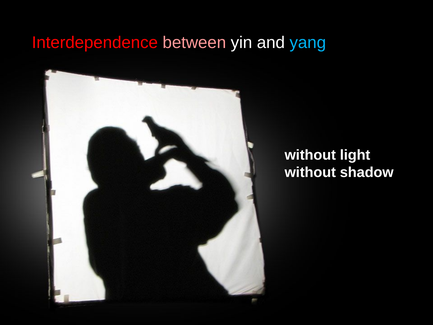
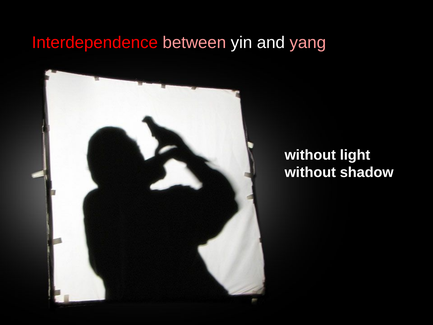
yang colour: light blue -> pink
